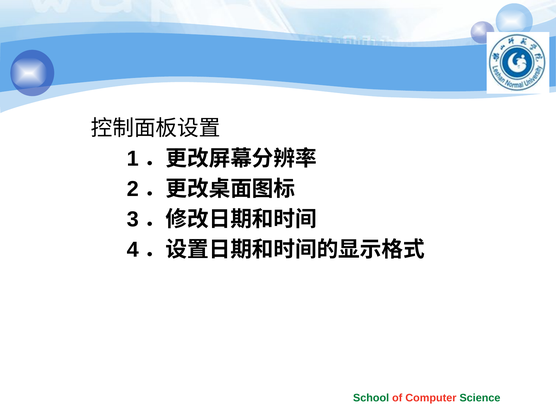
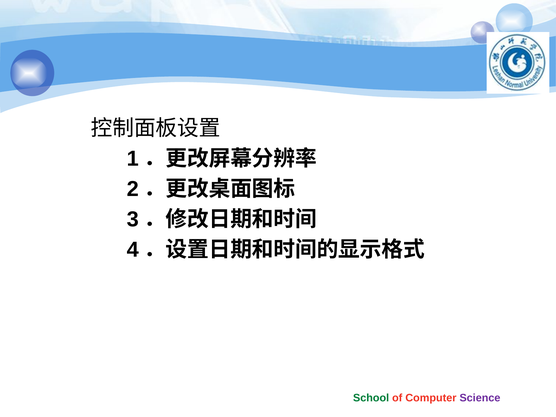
Science colour: green -> purple
